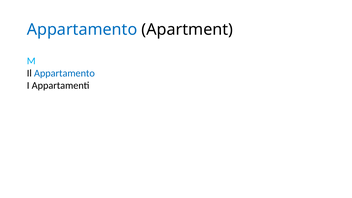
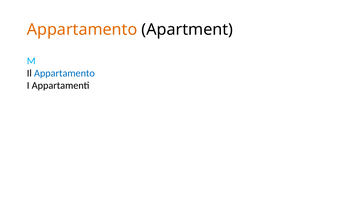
Appartamento at (82, 30) colour: blue -> orange
